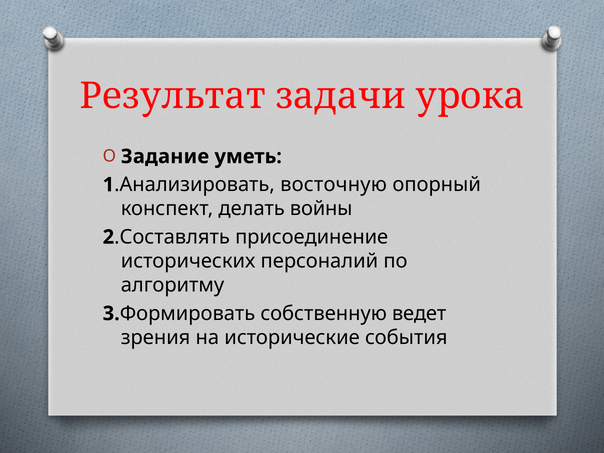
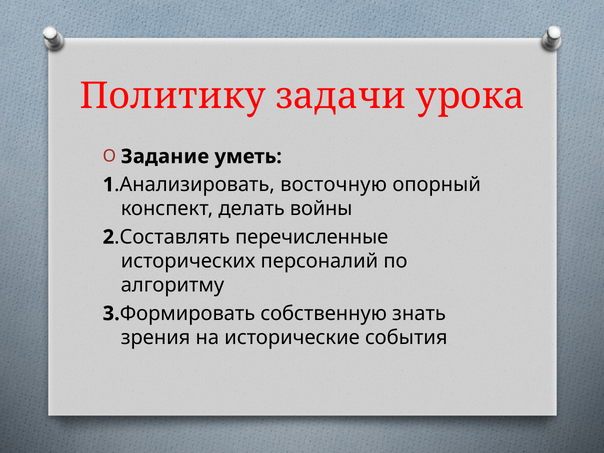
Результат: Результат -> Политику
присоединение: присоединение -> перечисленные
ведет: ведет -> знать
